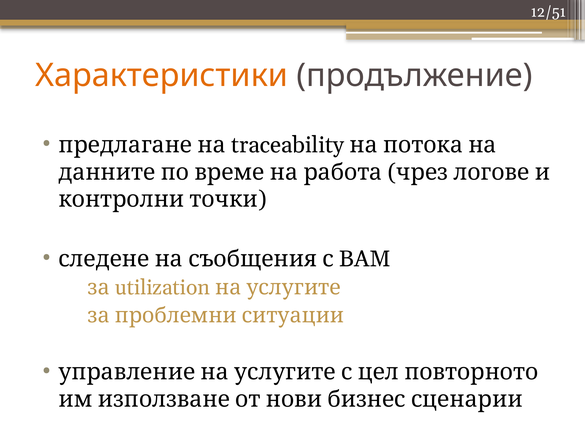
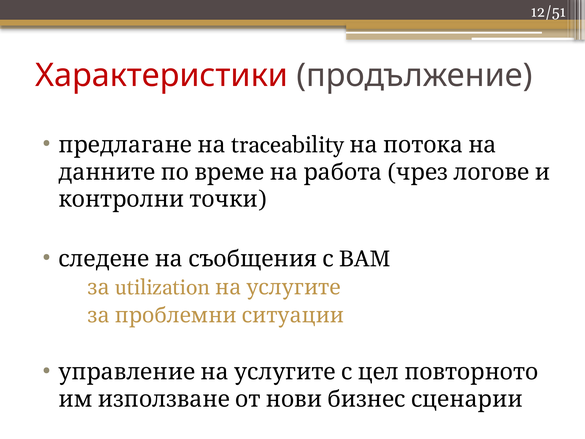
Характеристики colour: orange -> red
